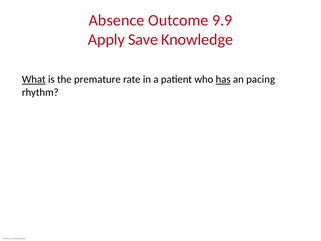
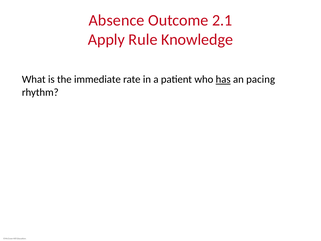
9.9: 9.9 -> 2.1
Save: Save -> Rule
What underline: present -> none
premature: premature -> immediate
